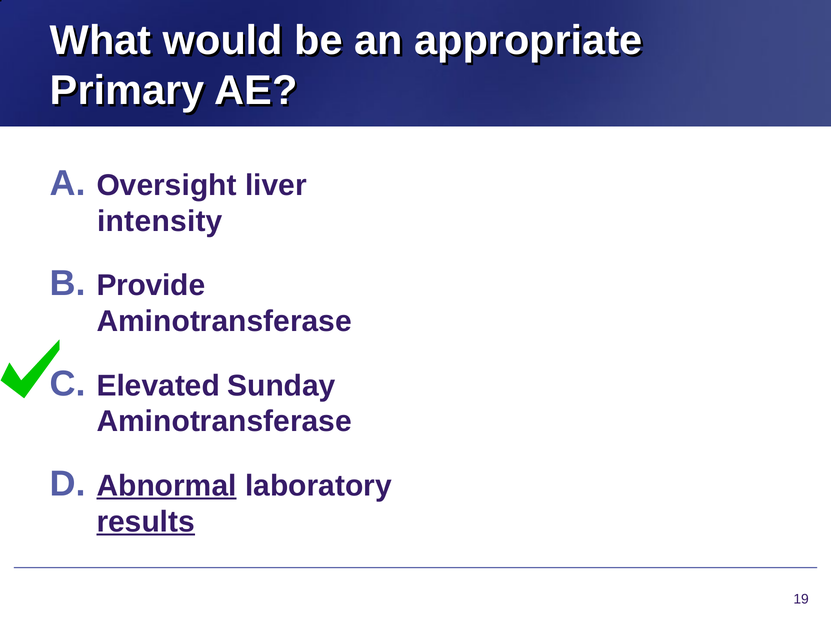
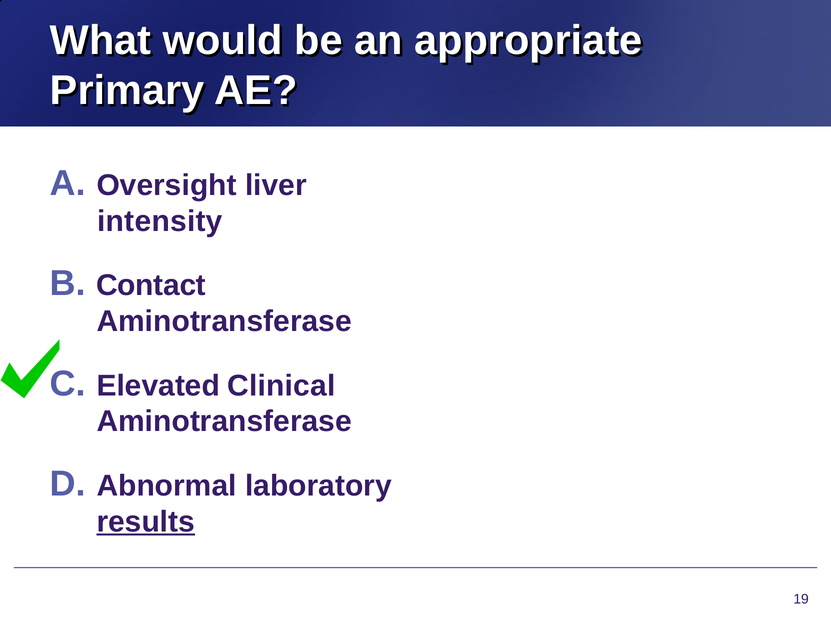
Provide: Provide -> Contact
Sunday: Sunday -> Clinical
Abnormal underline: present -> none
